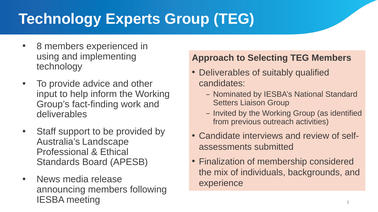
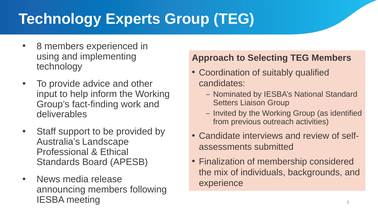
Deliverables at (224, 73): Deliverables -> Coordination
